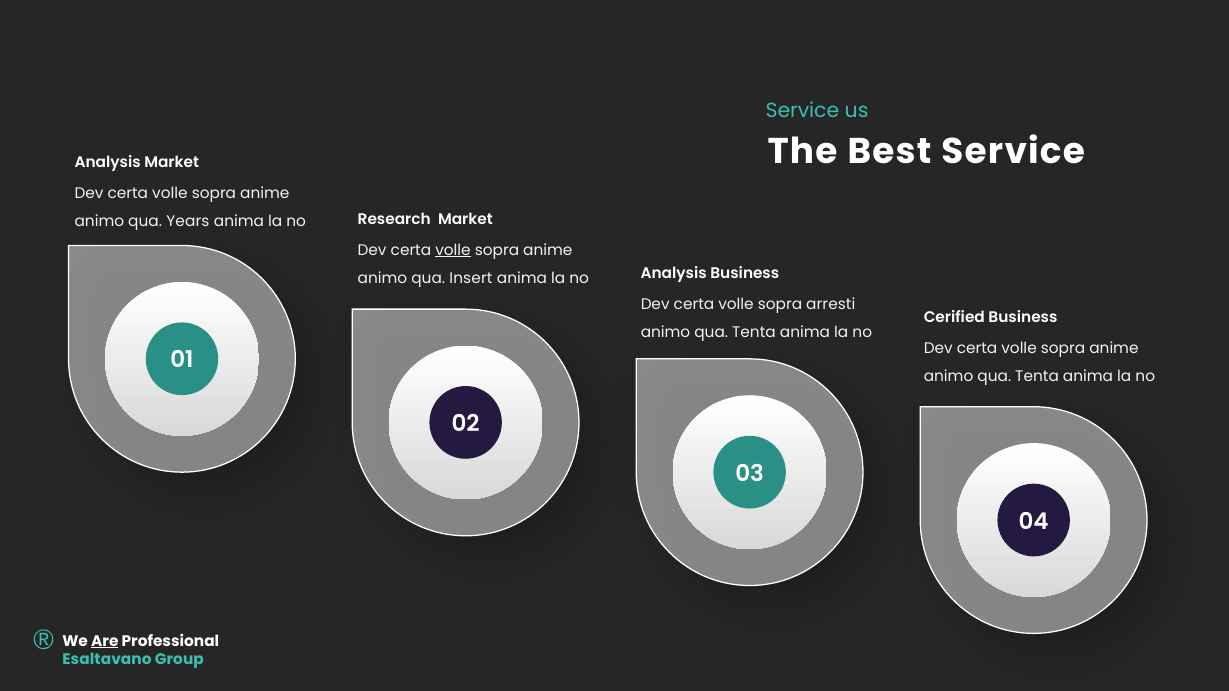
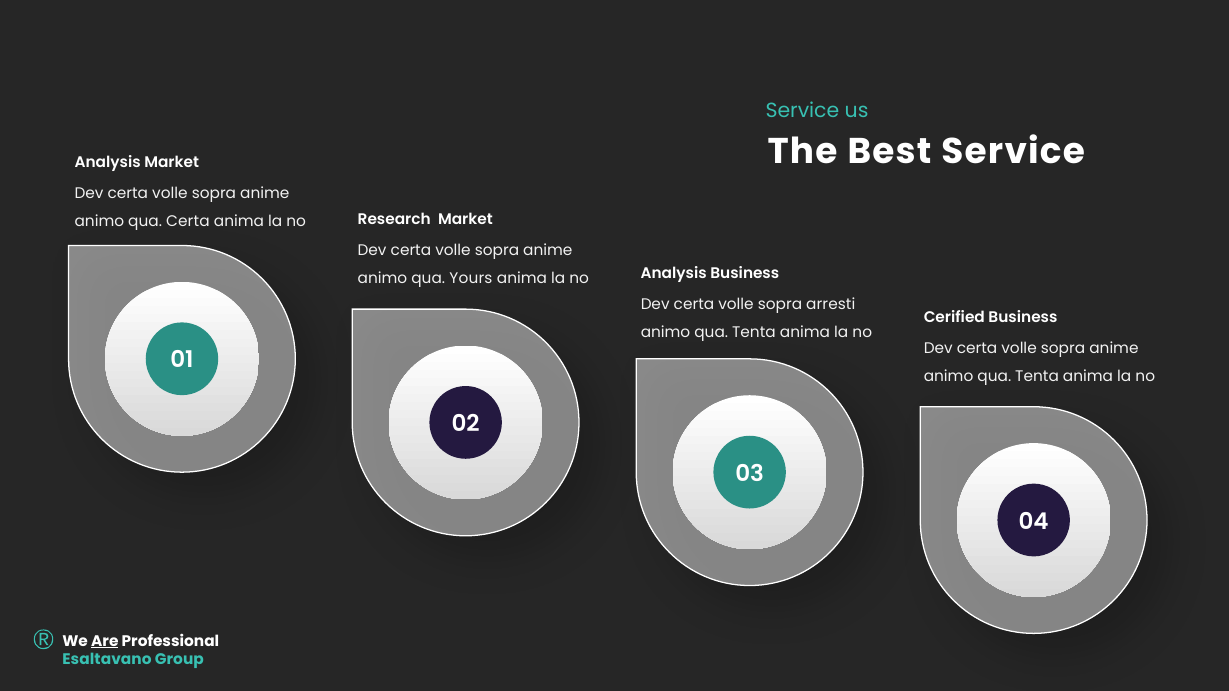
qua Years: Years -> Certa
volle at (453, 250) underline: present -> none
Insert: Insert -> Yours
